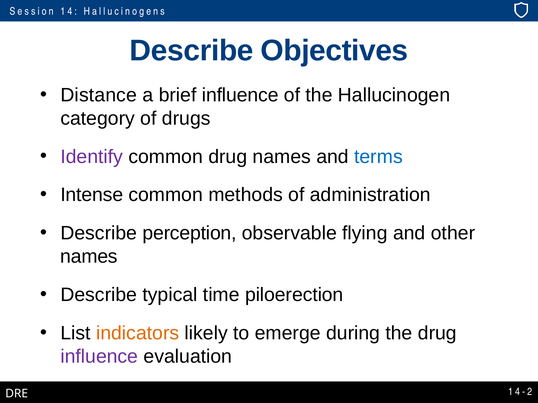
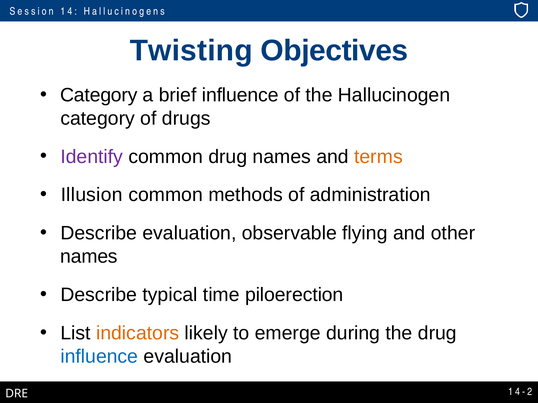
Describe at (192, 51): Describe -> Twisting
Distance at (99, 95): Distance -> Category
terms colour: blue -> orange
Intense: Intense -> Illusion
Describe perception: perception -> evaluation
influence at (99, 357) colour: purple -> blue
